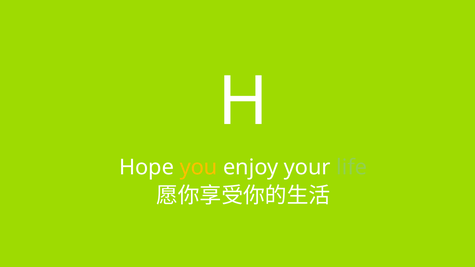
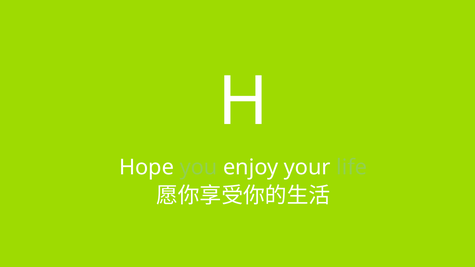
you colour: yellow -> light green
